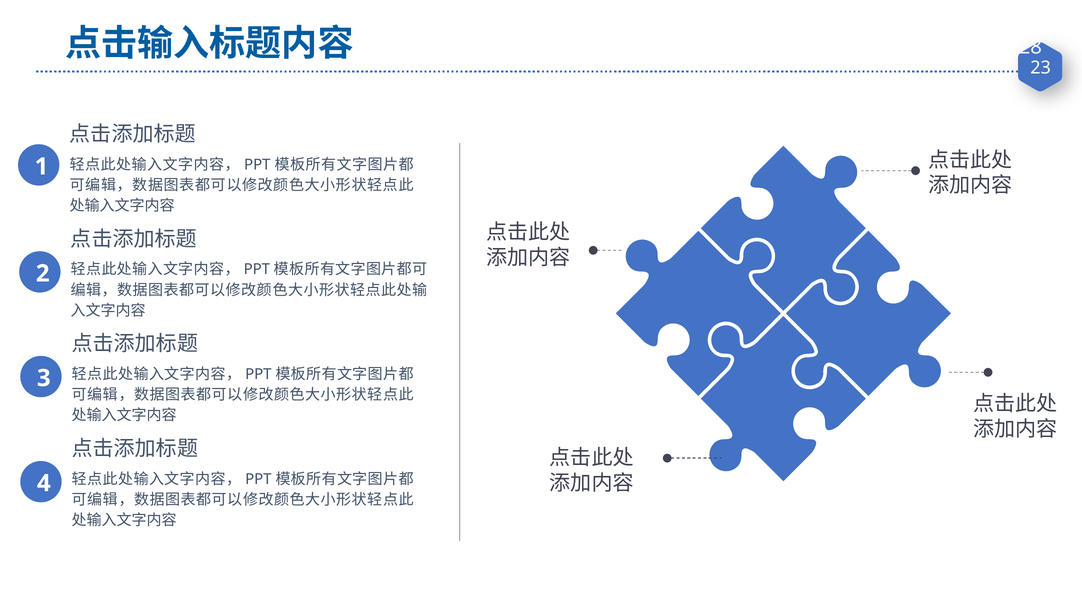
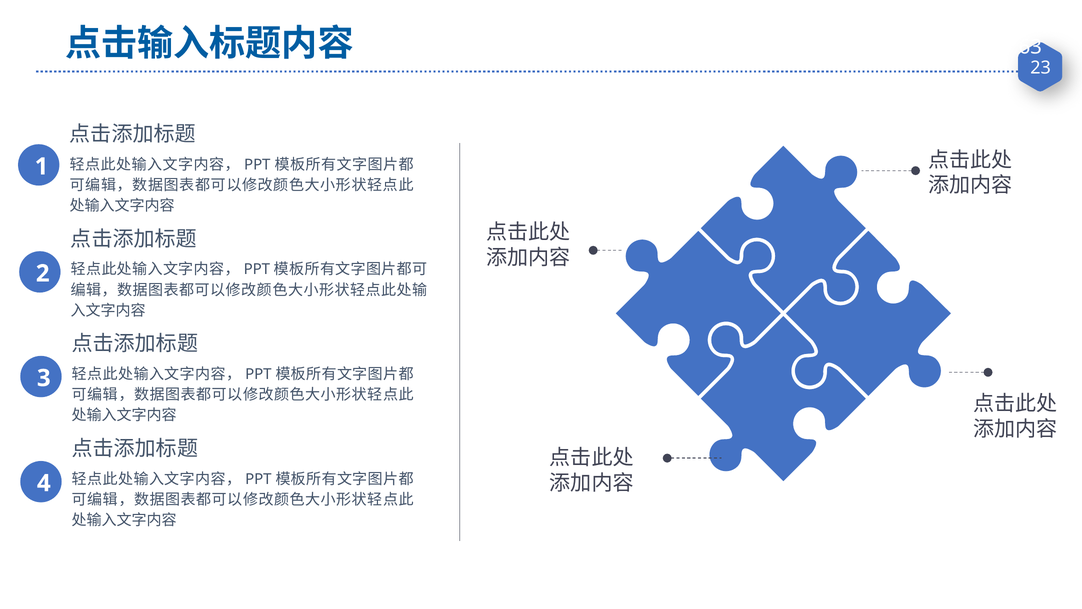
28: 28 -> 63
